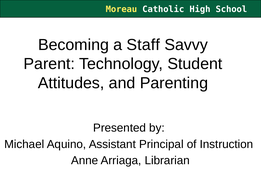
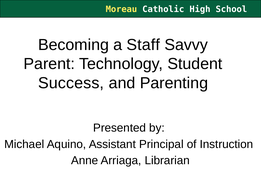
Attitudes: Attitudes -> Success
